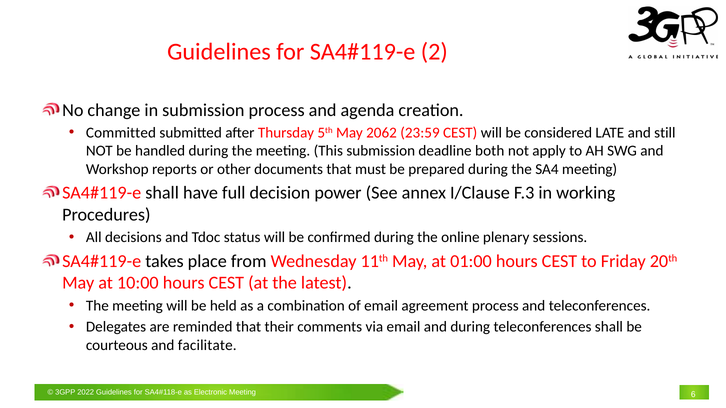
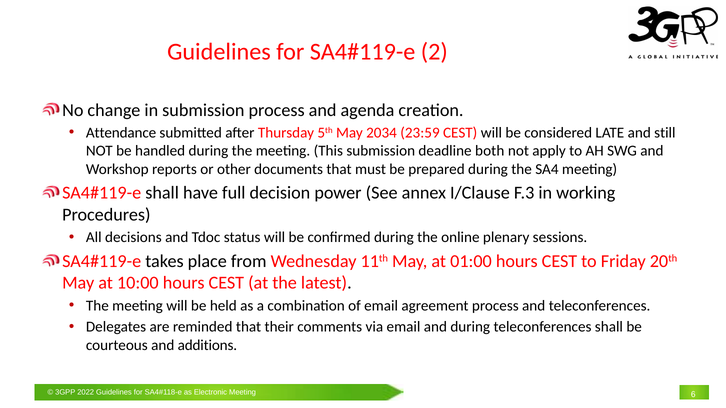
Committed: Committed -> Attendance
2062: 2062 -> 2034
facilitate: facilitate -> additions
